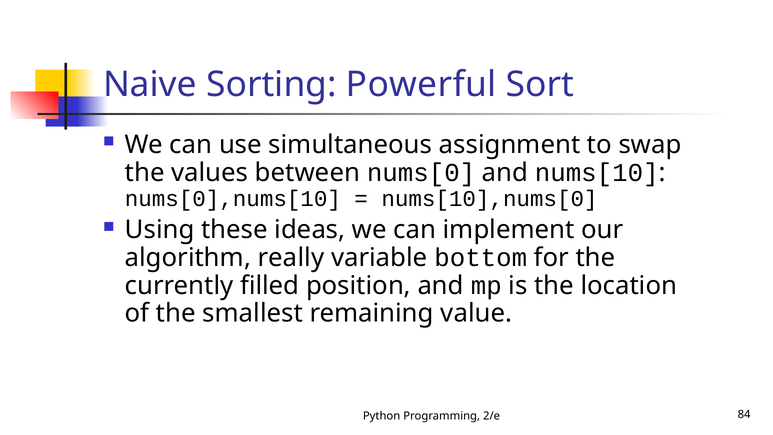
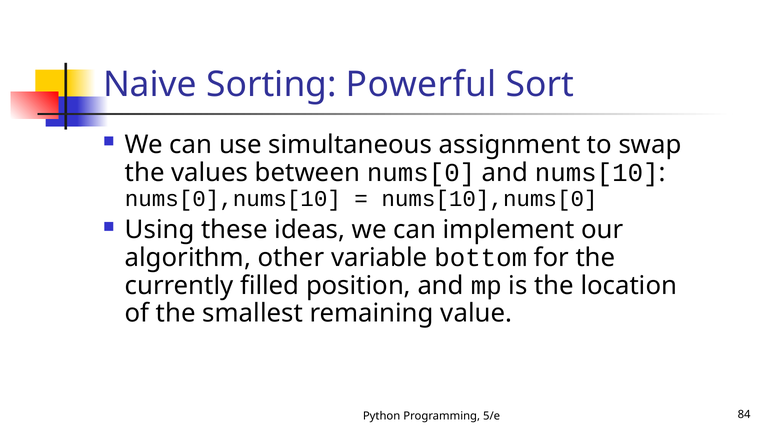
really: really -> other
2/e: 2/e -> 5/e
